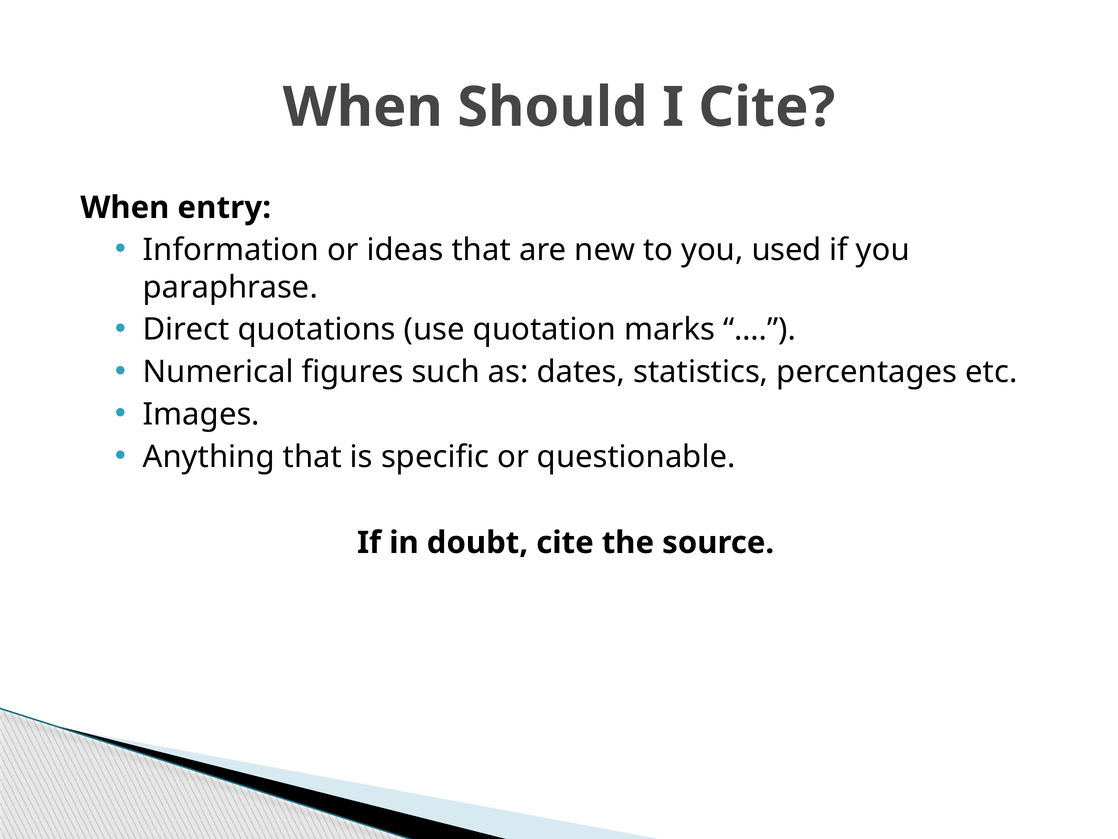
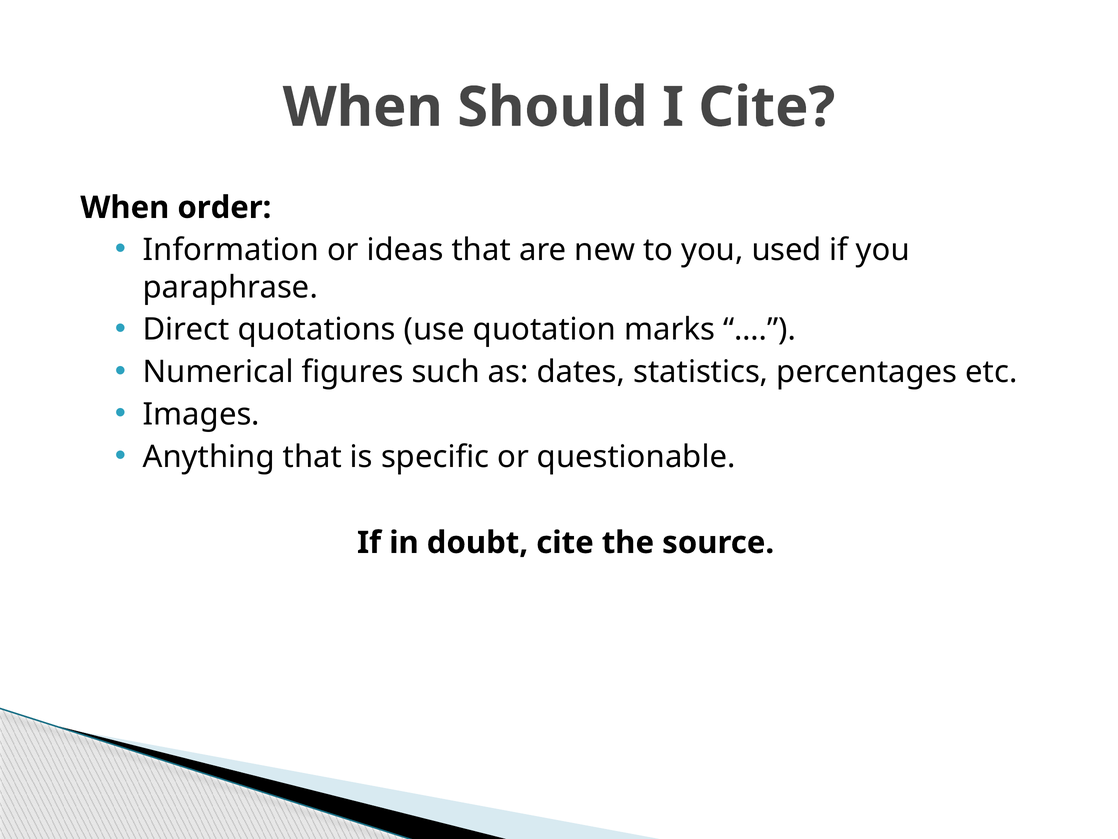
entry: entry -> order
